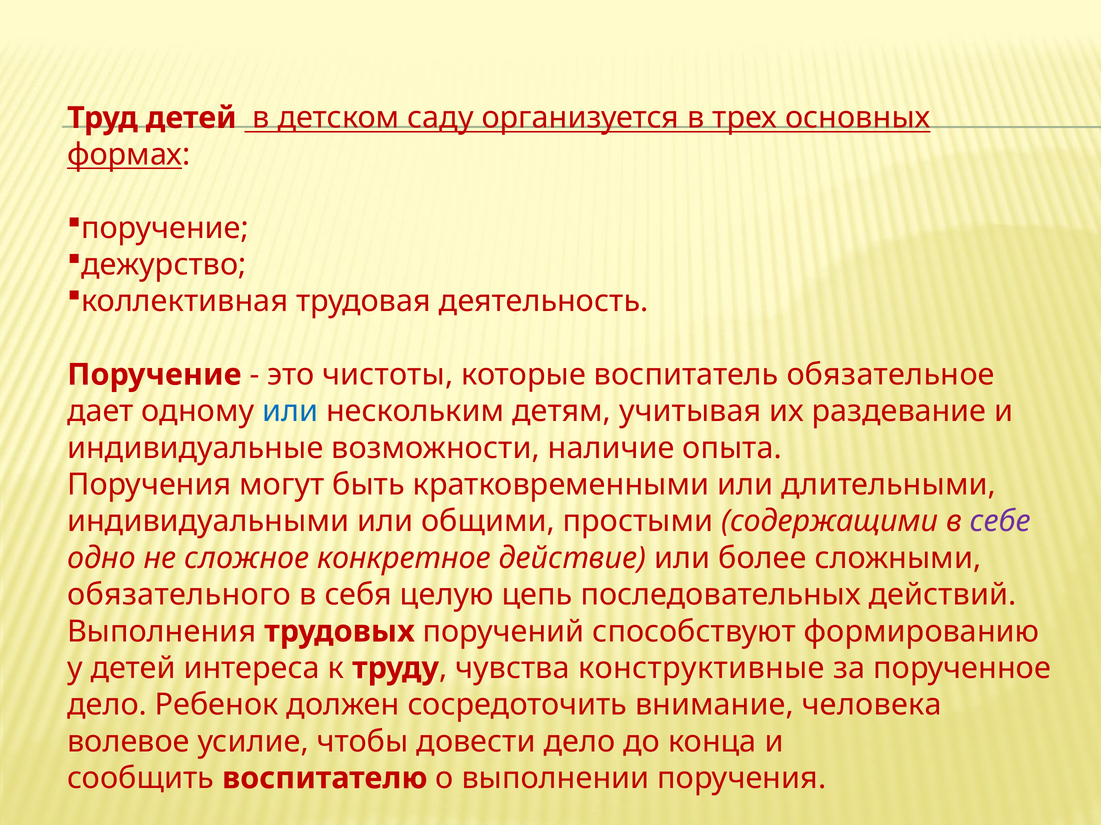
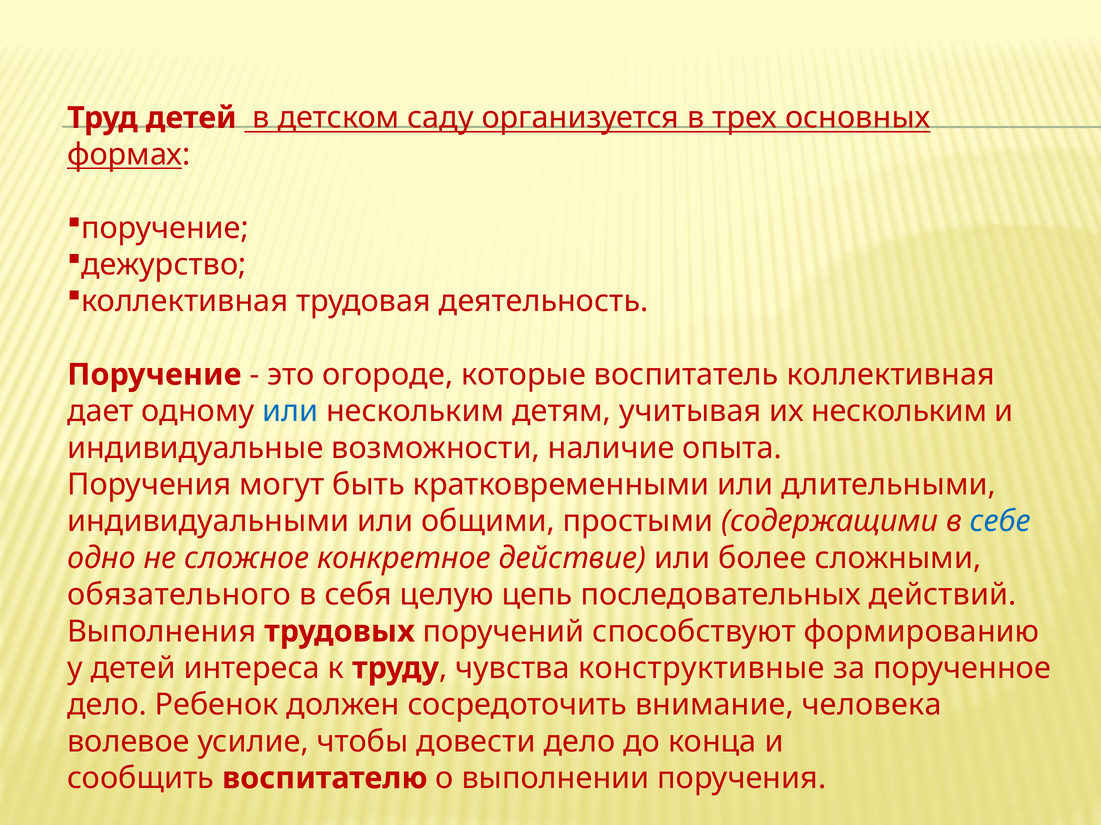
чистоты: чистоты -> огороде
воспитатель обязательное: обязательное -> коллективная
их раздевание: раздевание -> нескольким
себе colour: purple -> blue
